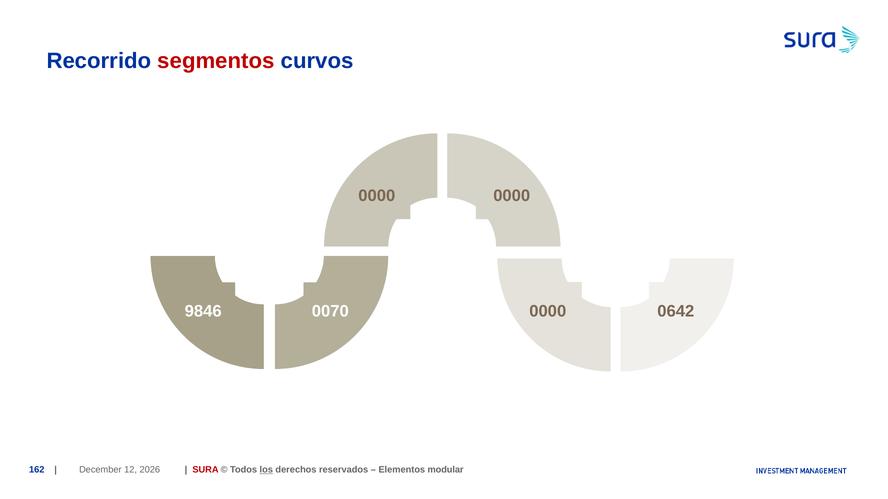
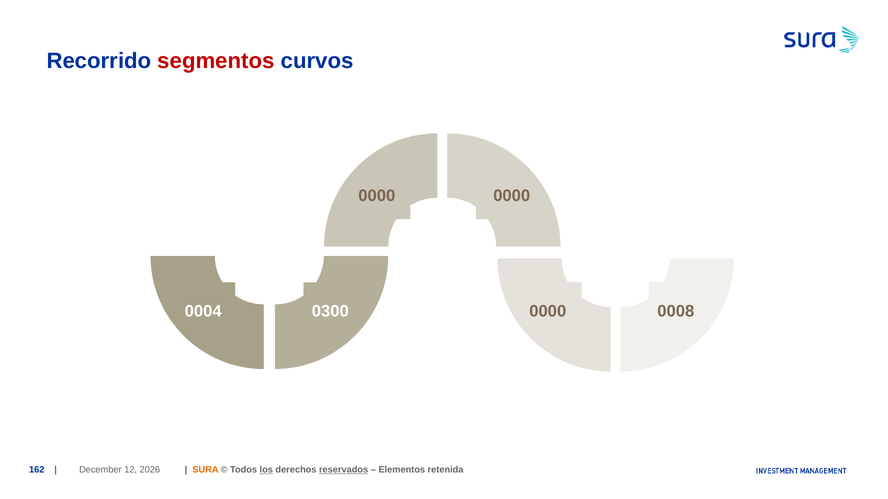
9846: 9846 -> 0004
0070: 0070 -> 0300
0642: 0642 -> 0008
SURA colour: red -> orange
reservados underline: none -> present
modular: modular -> retenida
